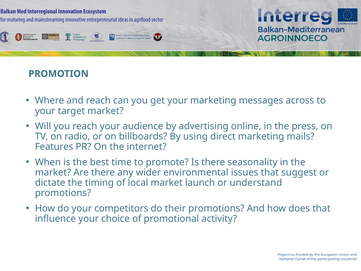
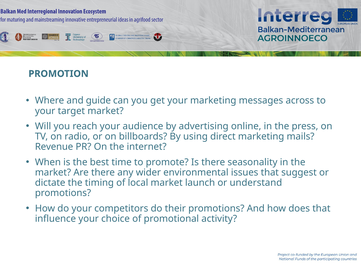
and reach: reach -> guide
Features: Features -> Revenue
